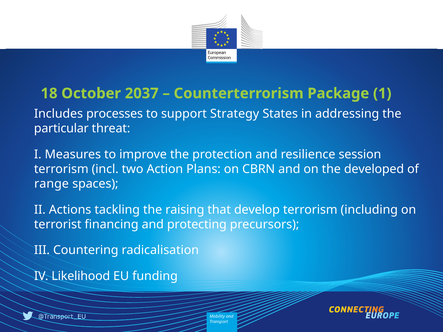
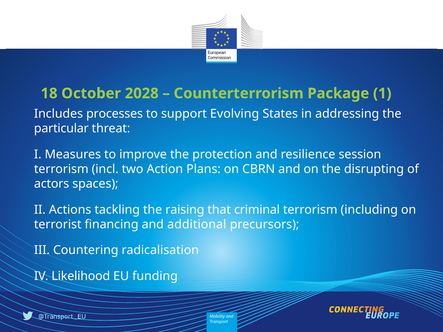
2037: 2037 -> 2028
Strategy: Strategy -> Evolving
developed: developed -> disrupting
range: range -> actors
develop: develop -> criminal
protecting: protecting -> additional
